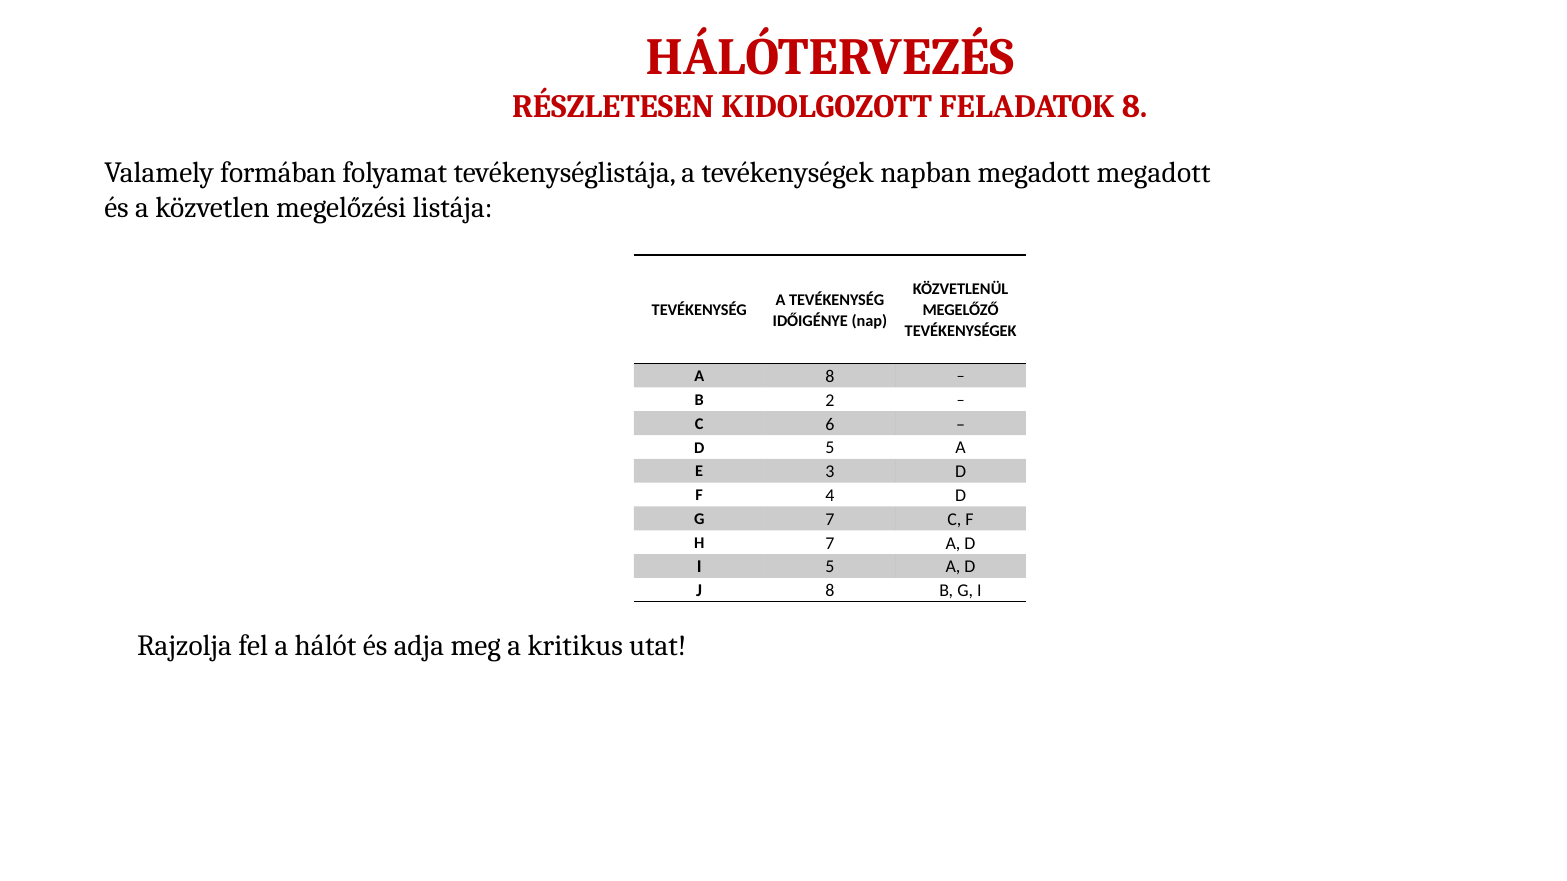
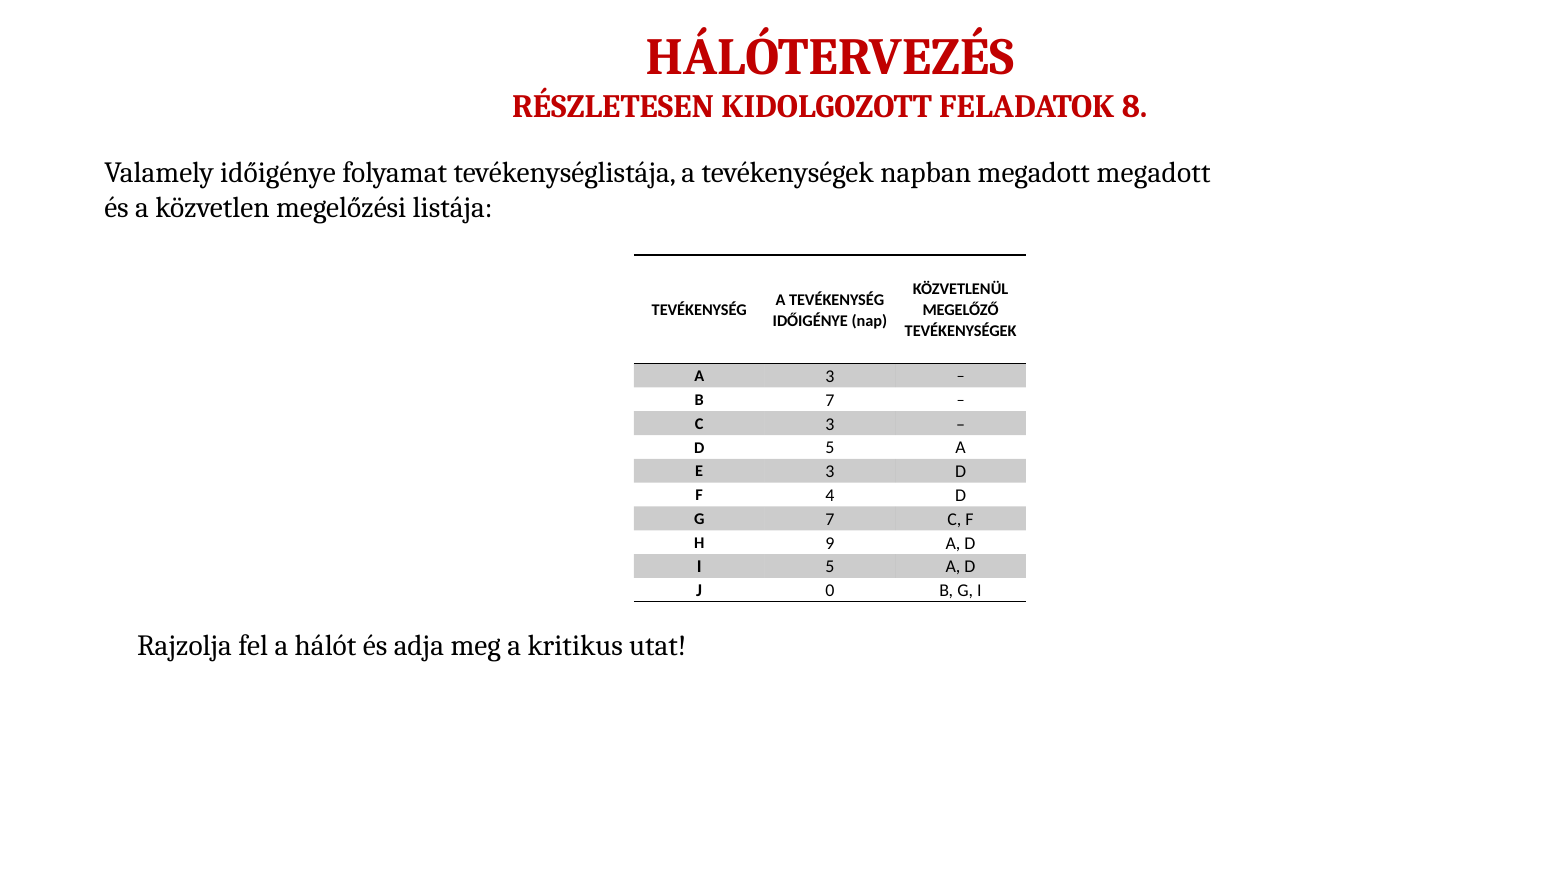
Valamely formában: formában -> időigénye
A 8: 8 -> 3
B 2: 2 -> 7
C 6: 6 -> 3
H 7: 7 -> 9
J 8: 8 -> 0
